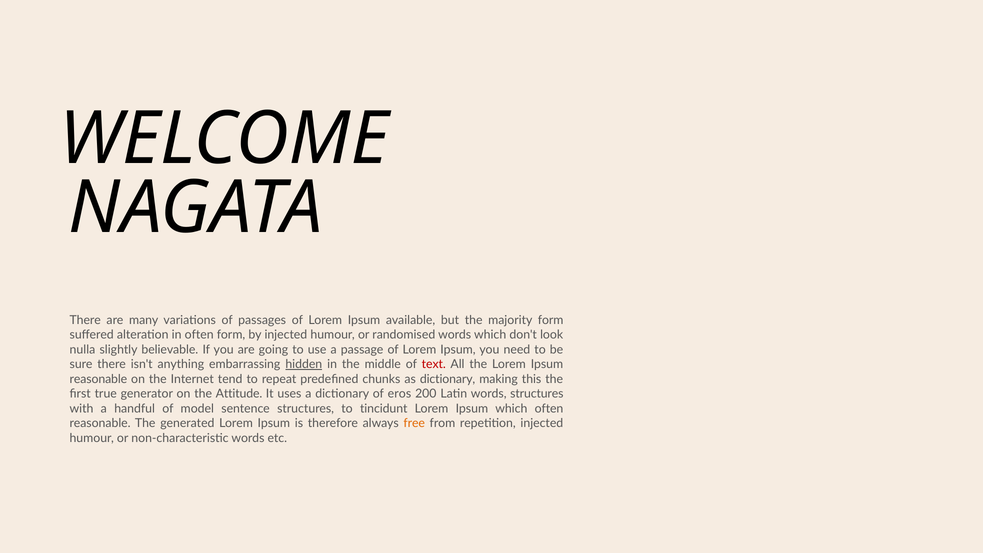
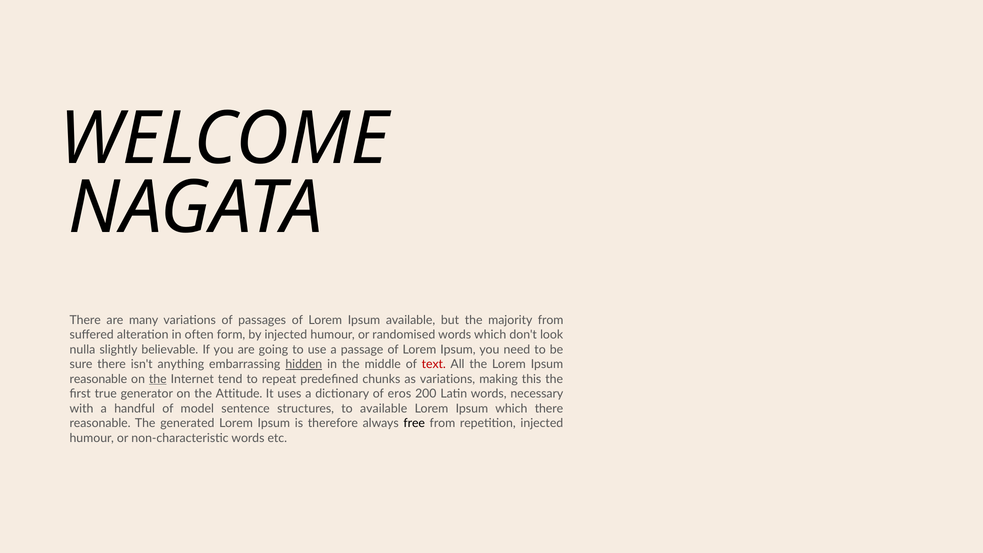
majority form: form -> from
the at (158, 379) underline: none -> present
as dictionary: dictionary -> variations
words structures: structures -> necessary
to tincidunt: tincidunt -> available
which often: often -> there
free colour: orange -> black
